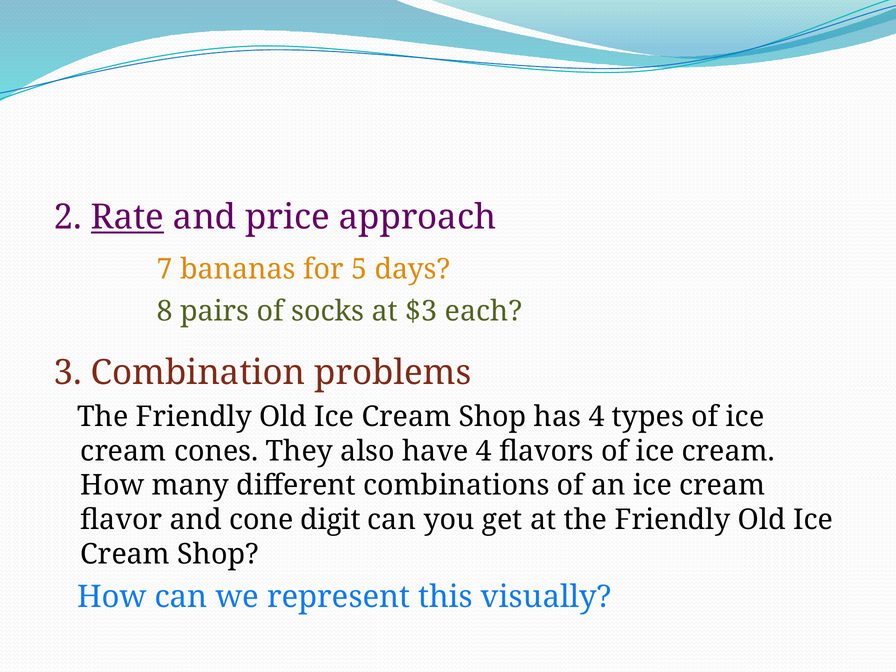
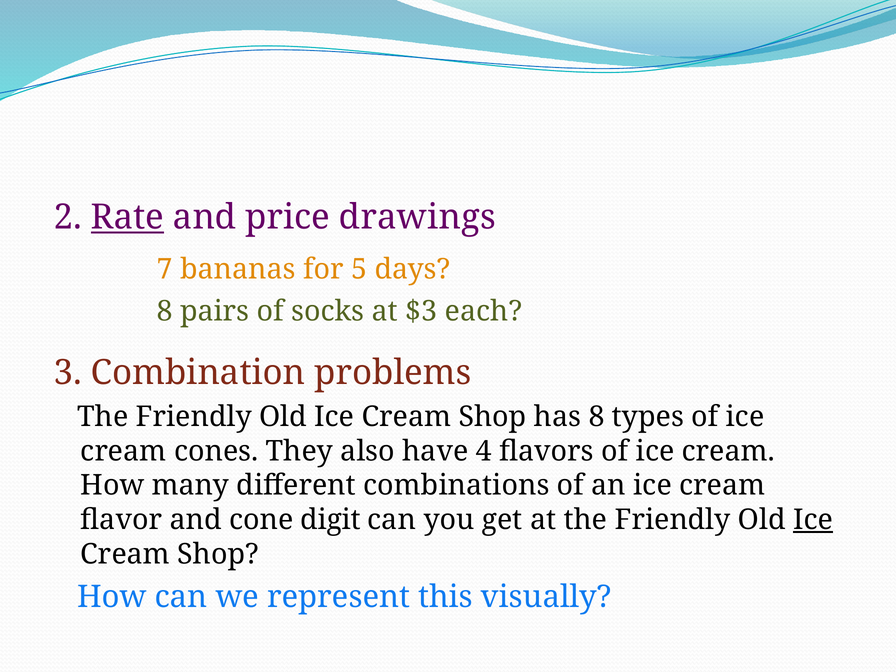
approach: approach -> drawings
has 4: 4 -> 8
Ice at (813, 520) underline: none -> present
